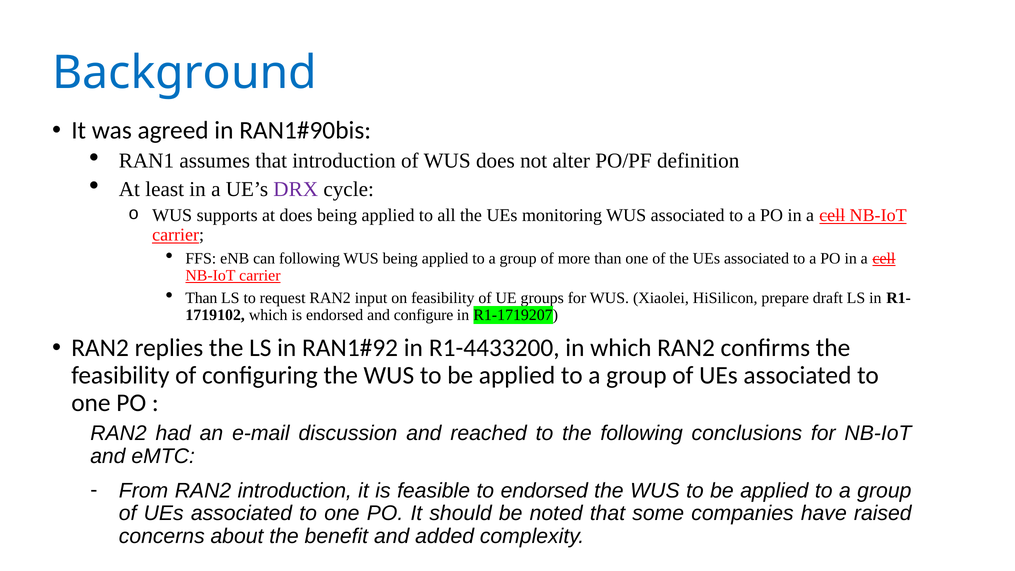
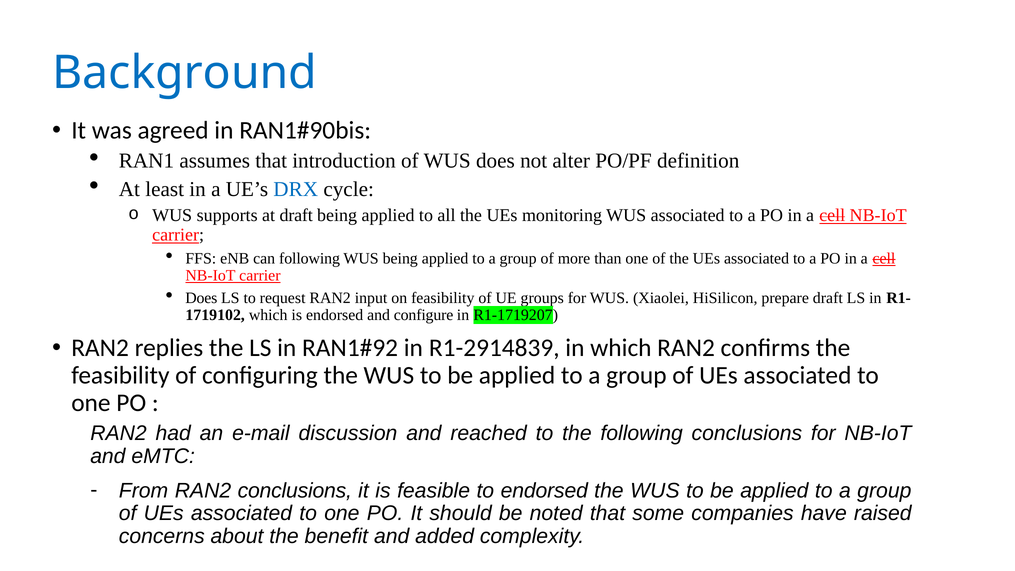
DRX colour: purple -> blue
at does: does -> draft
Than at (201, 298): Than -> Does
R1-4433200: R1-4433200 -> R1-2914839
RAN2 introduction: introduction -> conclusions
